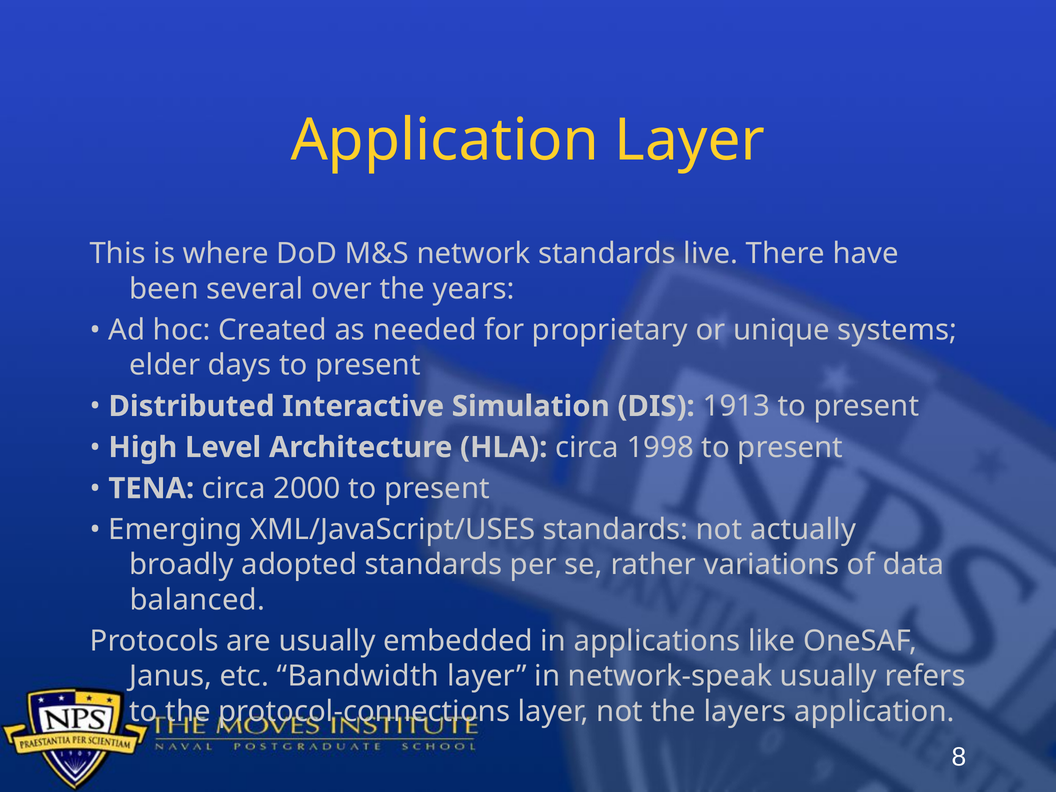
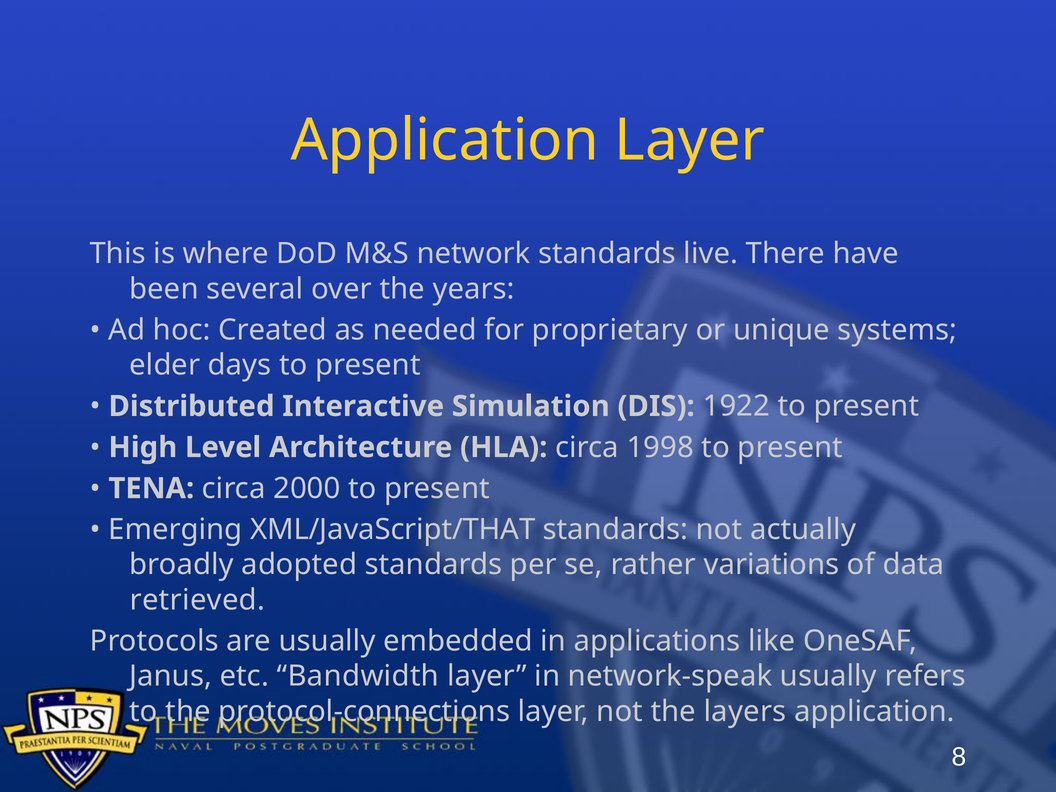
1913: 1913 -> 1922
XML/JavaScript/USES: XML/JavaScript/USES -> XML/JavaScript/THAT
balanced: balanced -> retrieved
